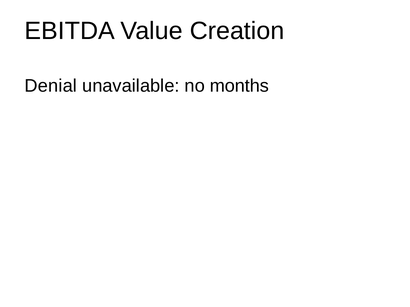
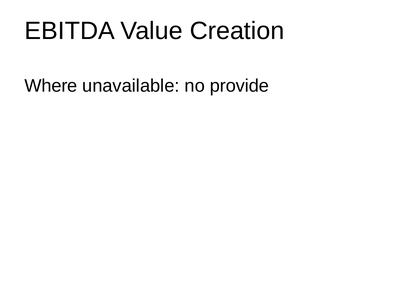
Denial: Denial -> Where
months: months -> provide
